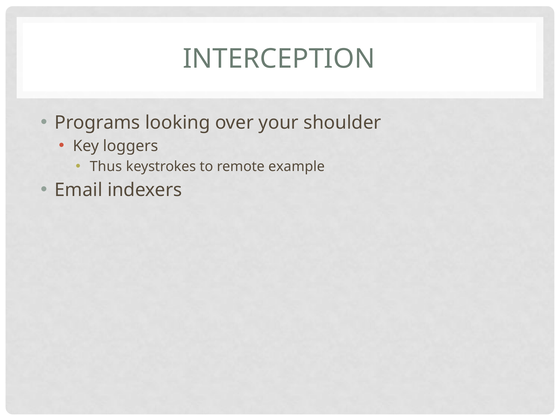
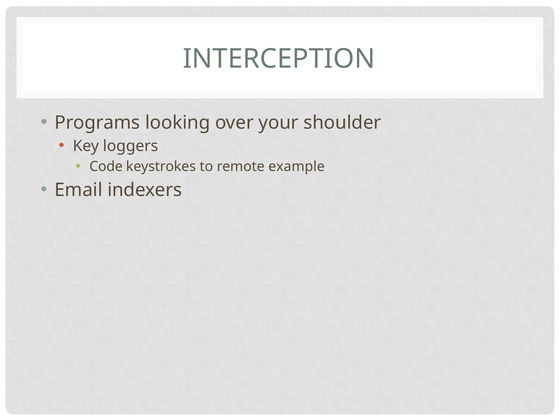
Thus: Thus -> Code
